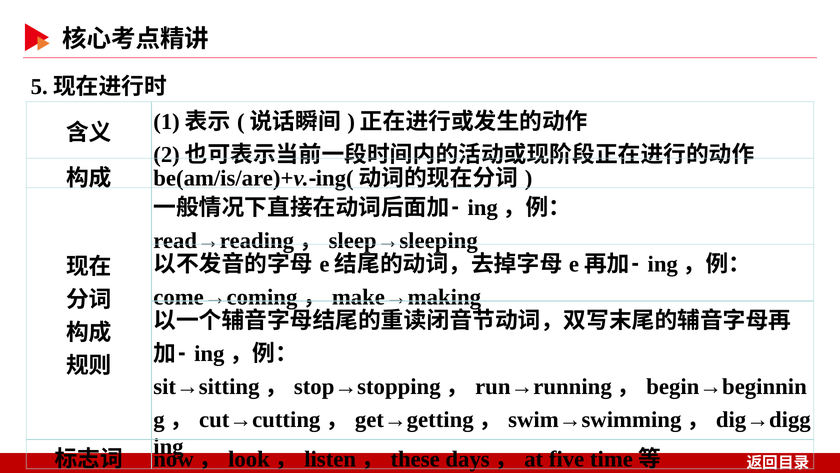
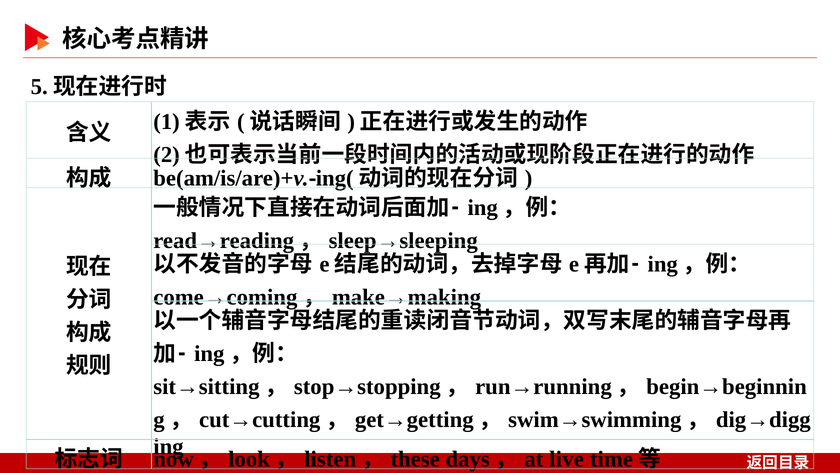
five: five -> live
